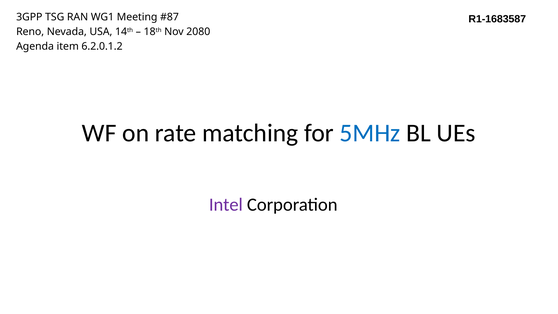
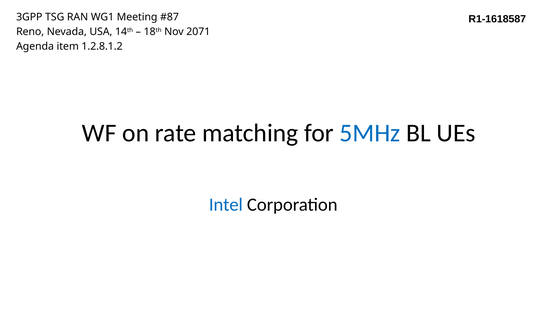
R1-1683587: R1-1683587 -> R1-1618587
2080: 2080 -> 2071
6.2.0.1.2: 6.2.0.1.2 -> 1.2.8.1.2
Intel colour: purple -> blue
